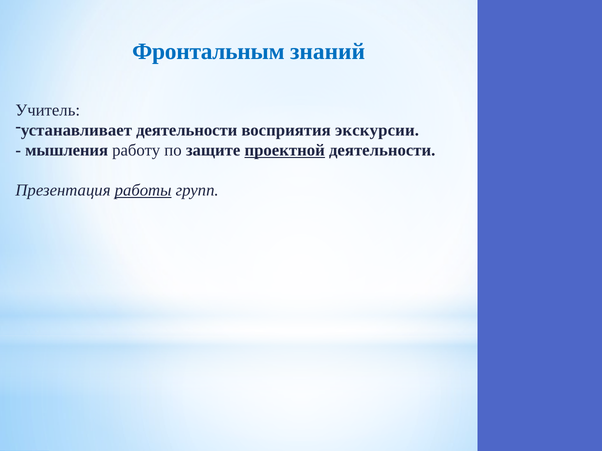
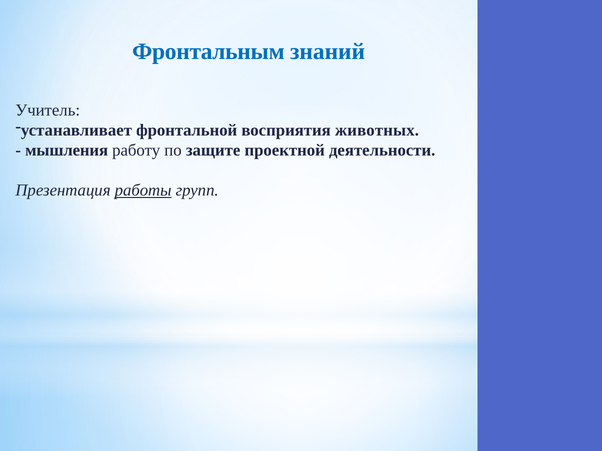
устанавливает деятельности: деятельности -> фронтальной
экскурсии: экскурсии -> животных
проектной underline: present -> none
